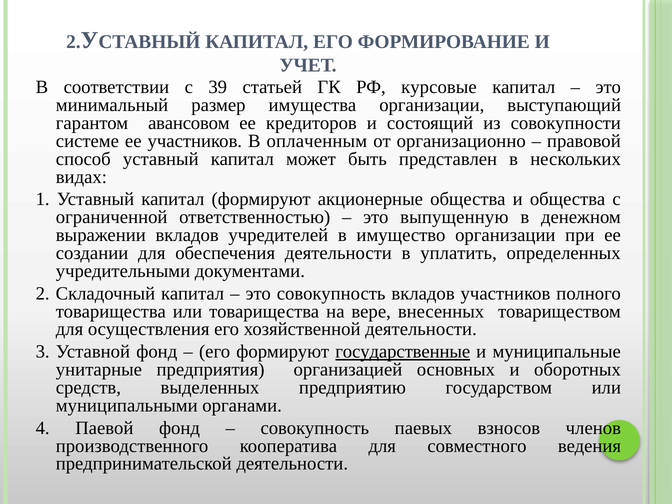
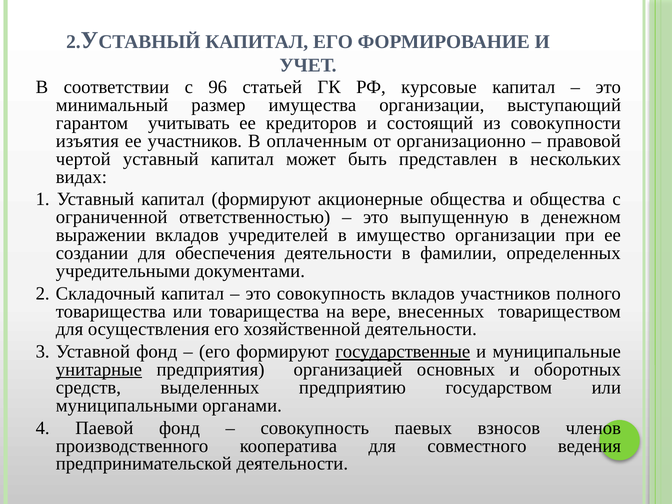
39: 39 -> 96
авансовом: авансовом -> учитывать
системе: системе -> изъятия
способ: способ -> чертой
уплатить: уплатить -> фамилии
унитарные underline: none -> present
